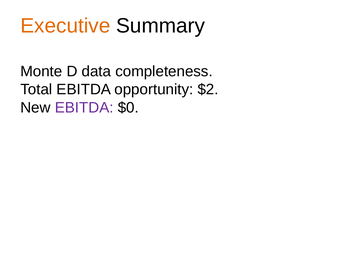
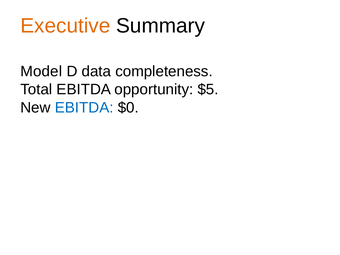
Monte: Monte -> Model
$2: $2 -> $5
EBITDA at (84, 108) colour: purple -> blue
